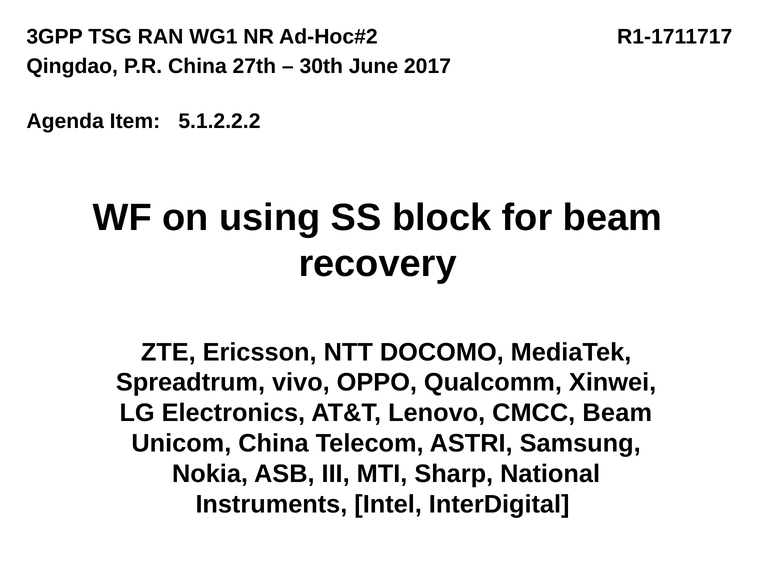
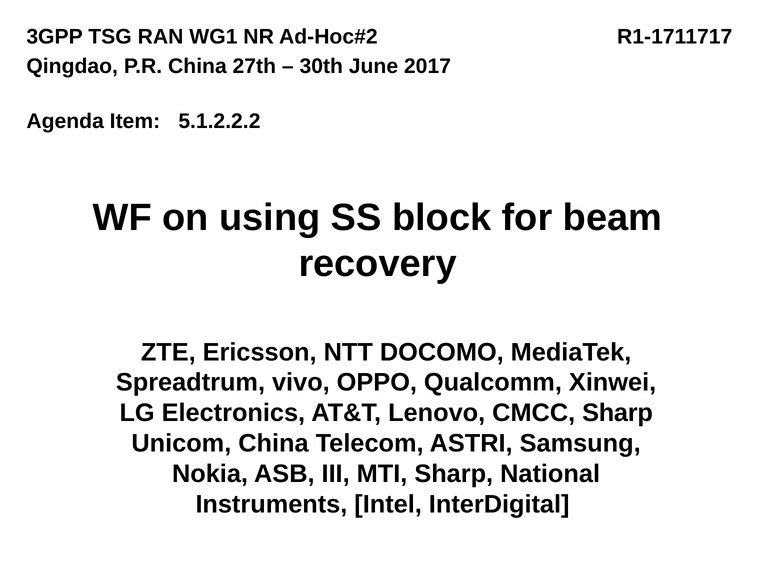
CMCC Beam: Beam -> Sharp
